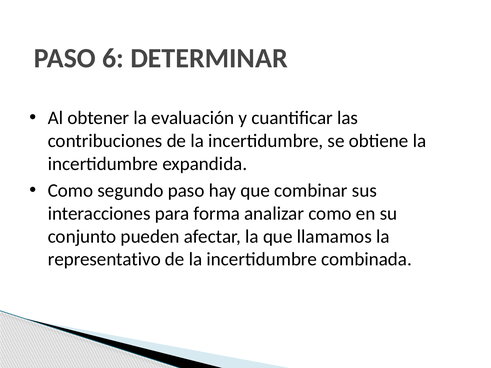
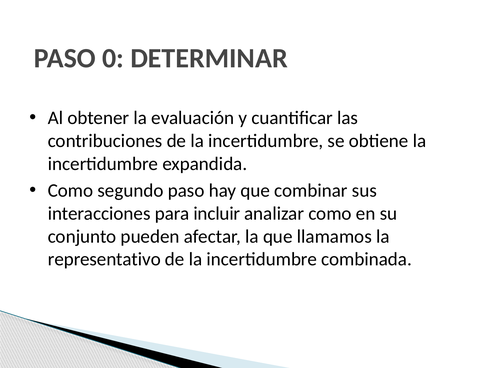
6: 6 -> 0
forma: forma -> incluir
